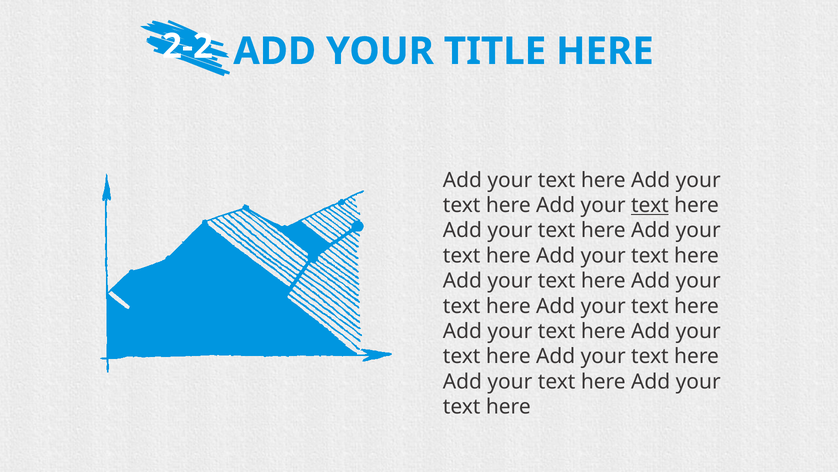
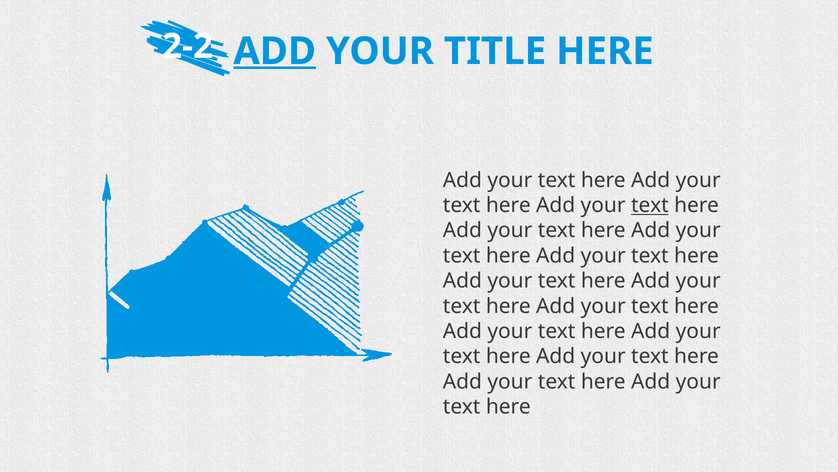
ADD at (275, 51) underline: none -> present
